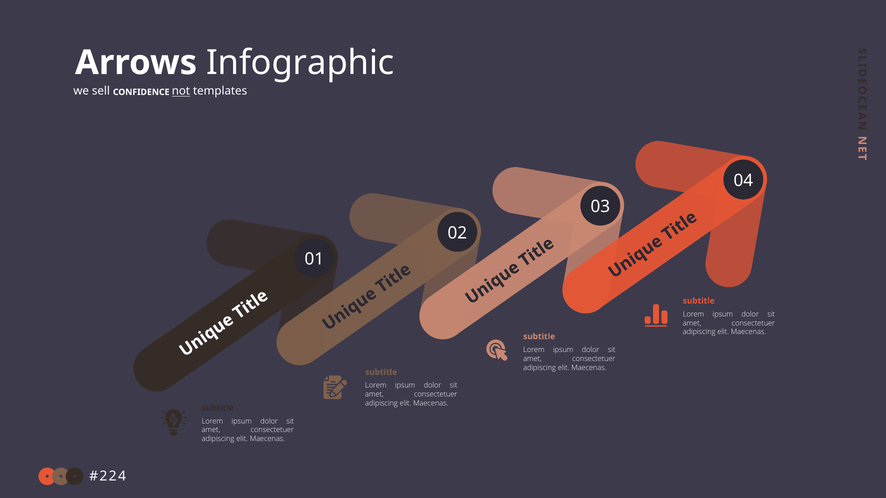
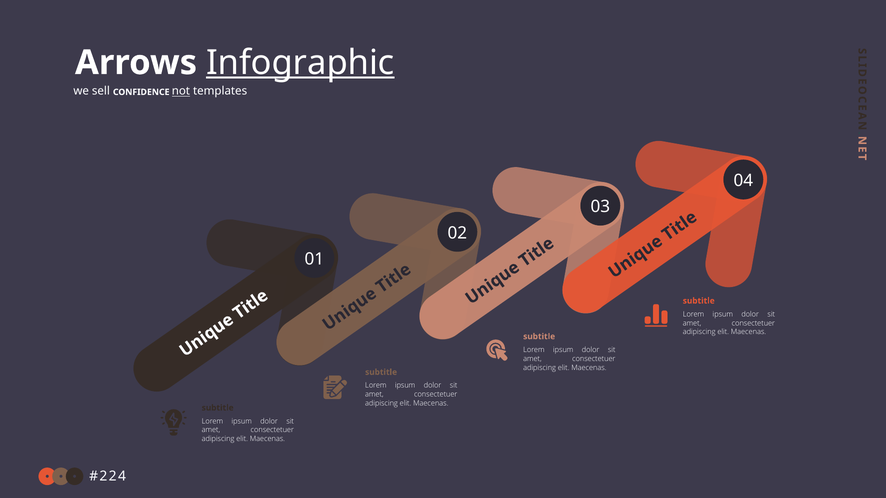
Infographic underline: none -> present
